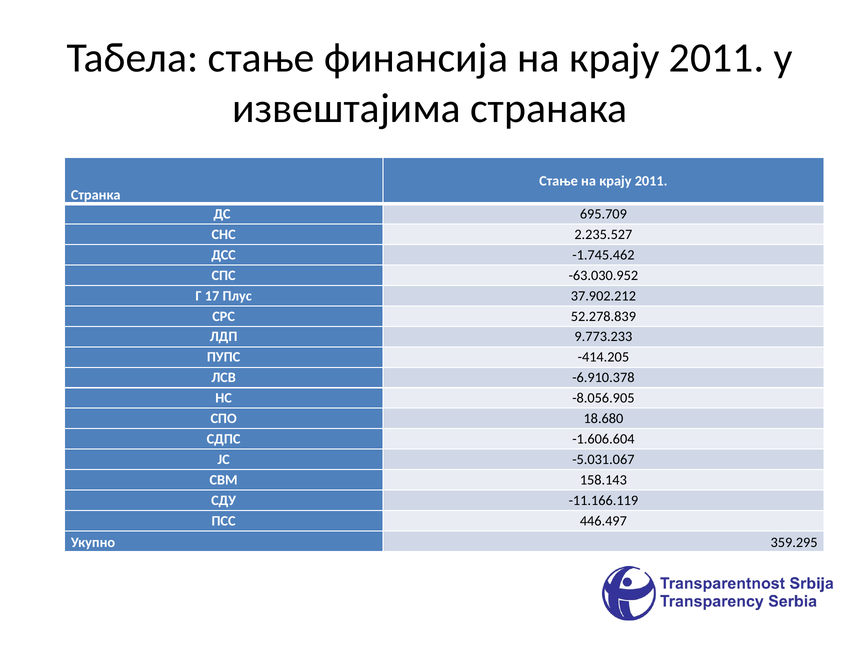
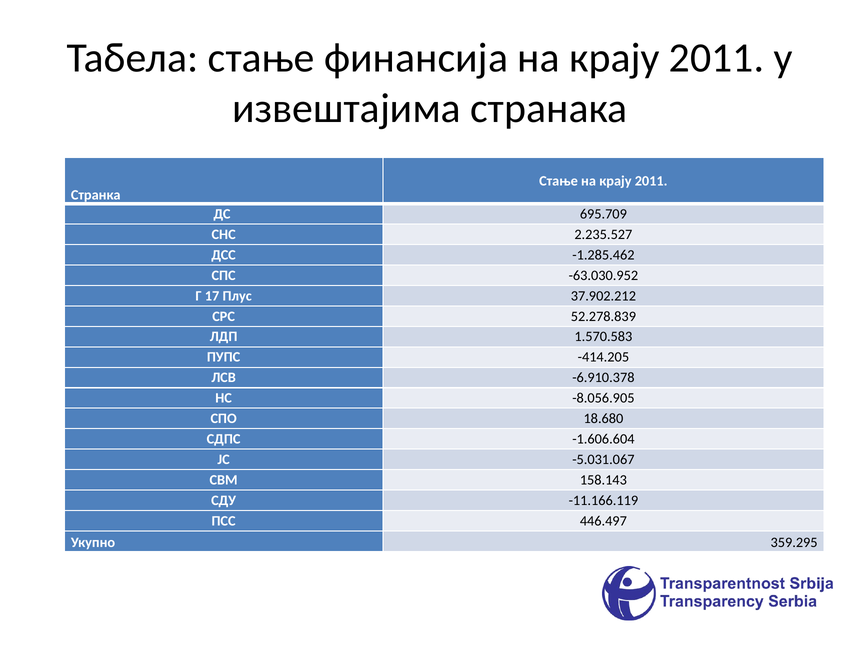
-1.745.462: -1.745.462 -> -1.285.462
9.773.233: 9.773.233 -> 1.570.583
